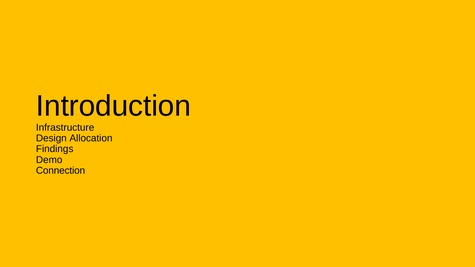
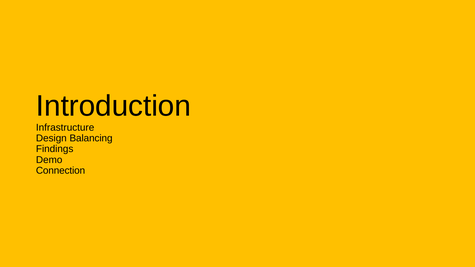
Allocation: Allocation -> Balancing
